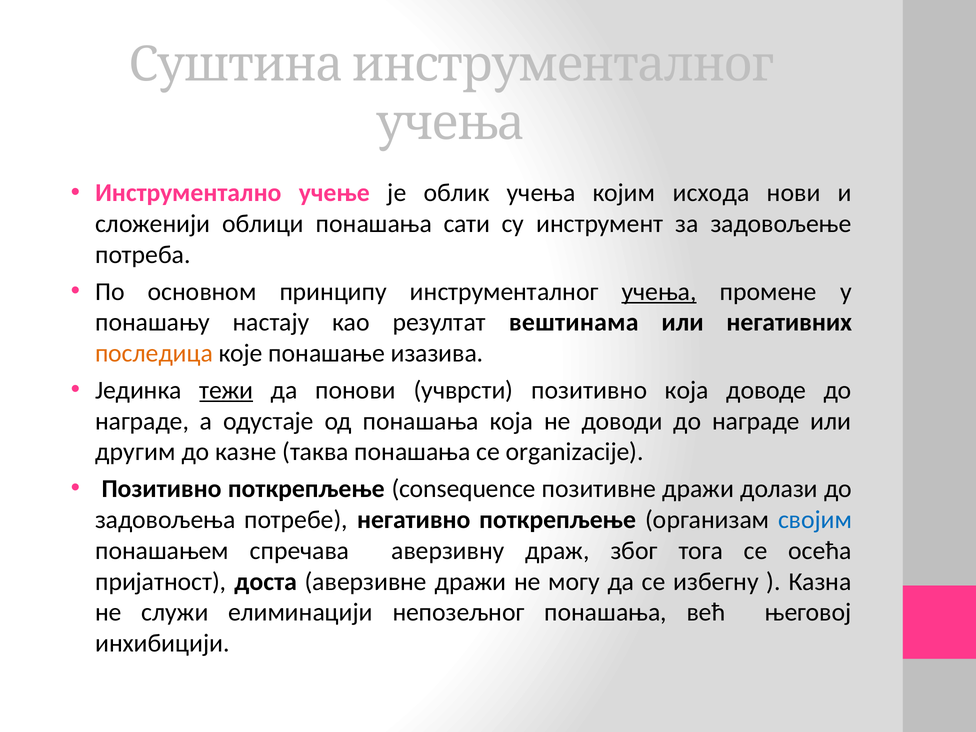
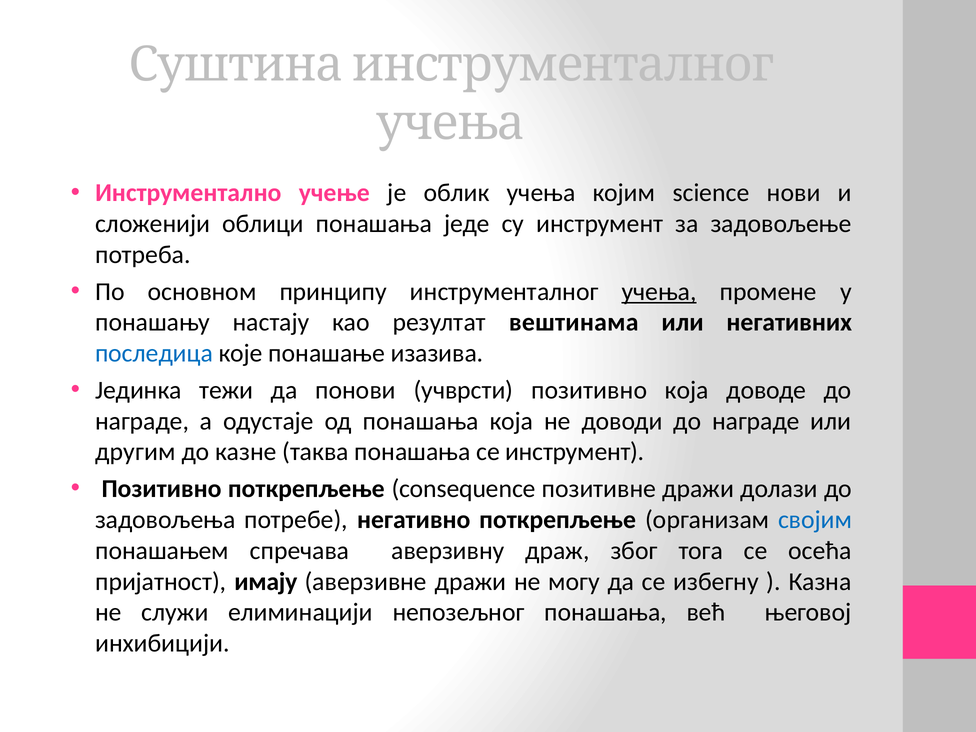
исхода: исхода -> science
сати: сати -> једе
последица colour: orange -> blue
тежи underline: present -> none
се organizacije: organizacije -> инструмент
доста: доста -> имају
